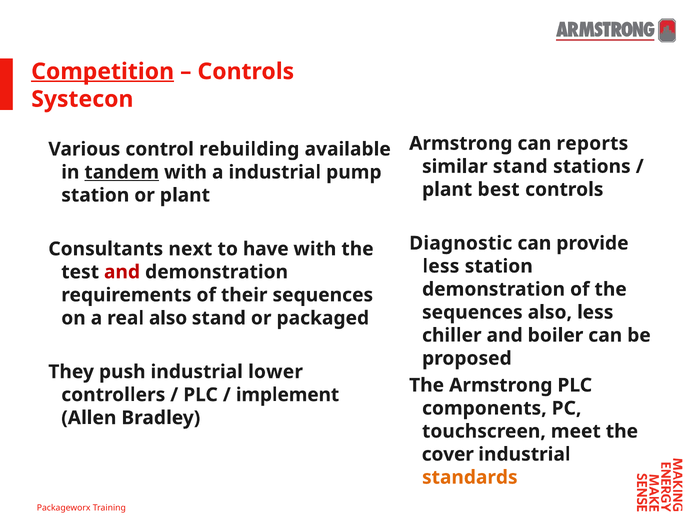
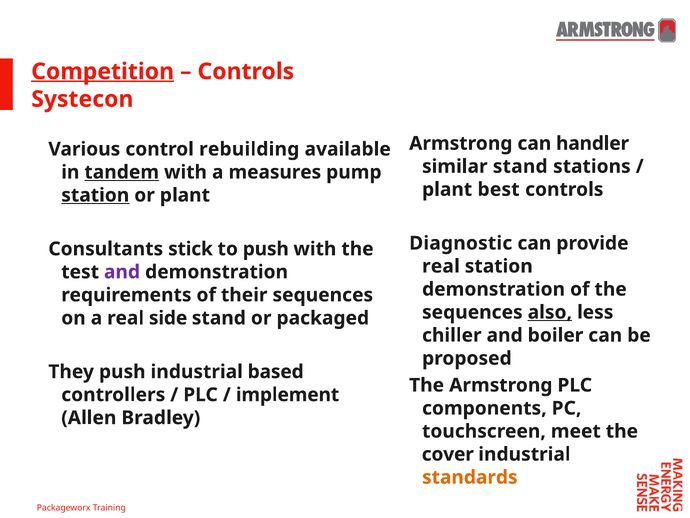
reports: reports -> handler
a industrial: industrial -> measures
station at (95, 195) underline: none -> present
next: next -> stick
to have: have -> push
less at (441, 266): less -> real
and at (122, 272) colour: red -> purple
also at (550, 312) underline: none -> present
real also: also -> side
lower: lower -> based
